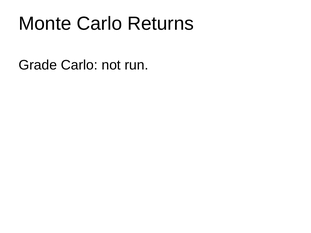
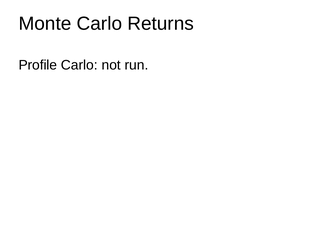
Grade: Grade -> Profile
